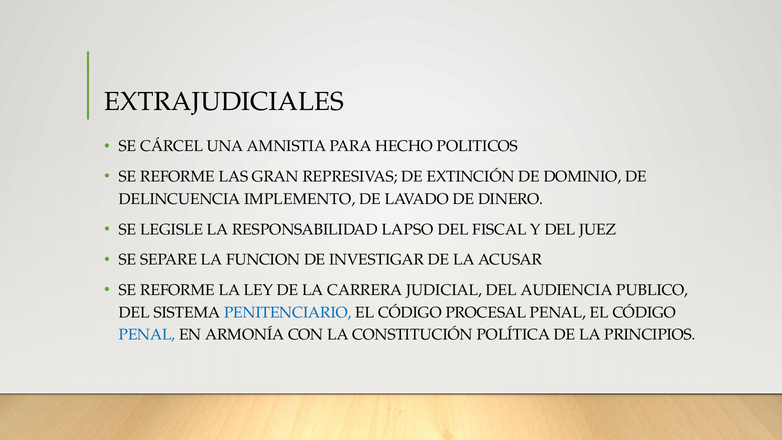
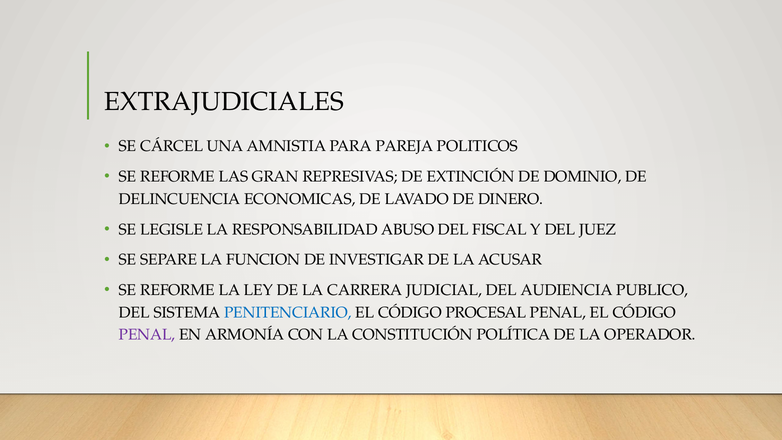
HECHO: HECHO -> PAREJA
IMPLEMENTO: IMPLEMENTO -> ECONOMICAS
LAPSO: LAPSO -> ABUSO
PENAL at (147, 335) colour: blue -> purple
PRINCIPIOS: PRINCIPIOS -> OPERADOR
